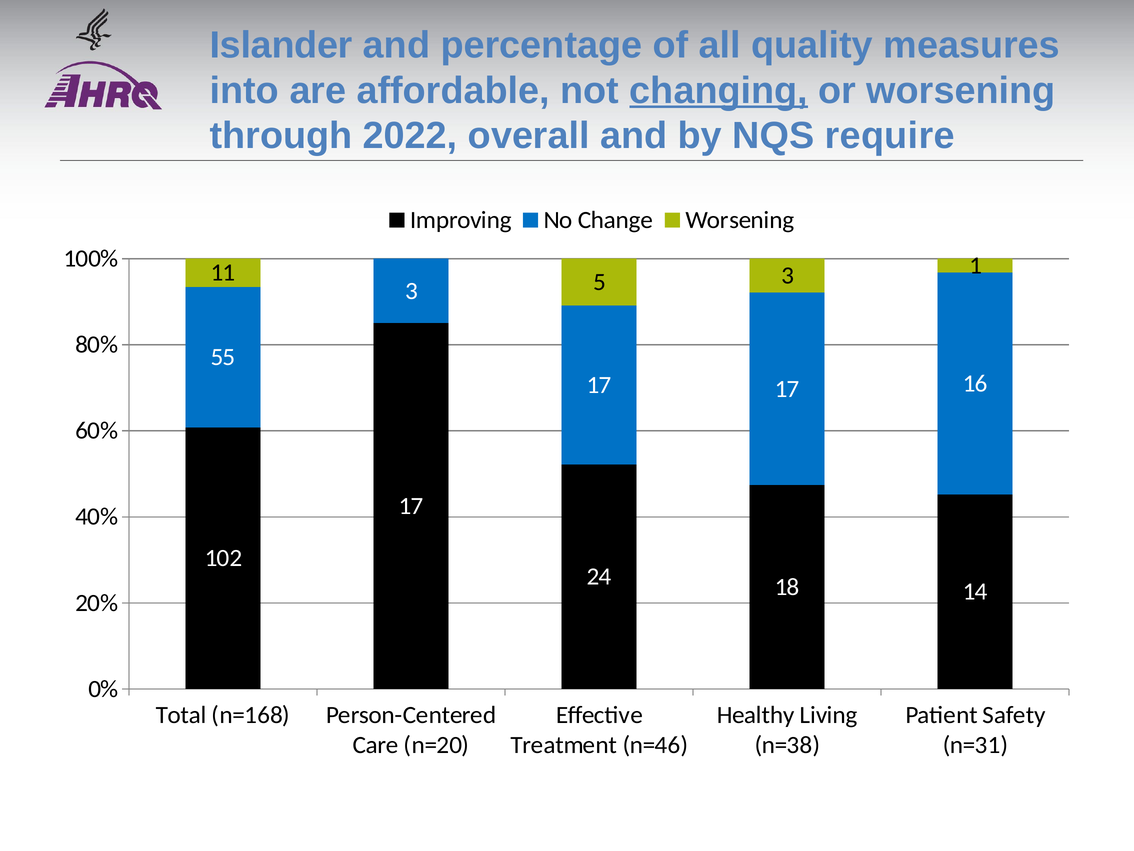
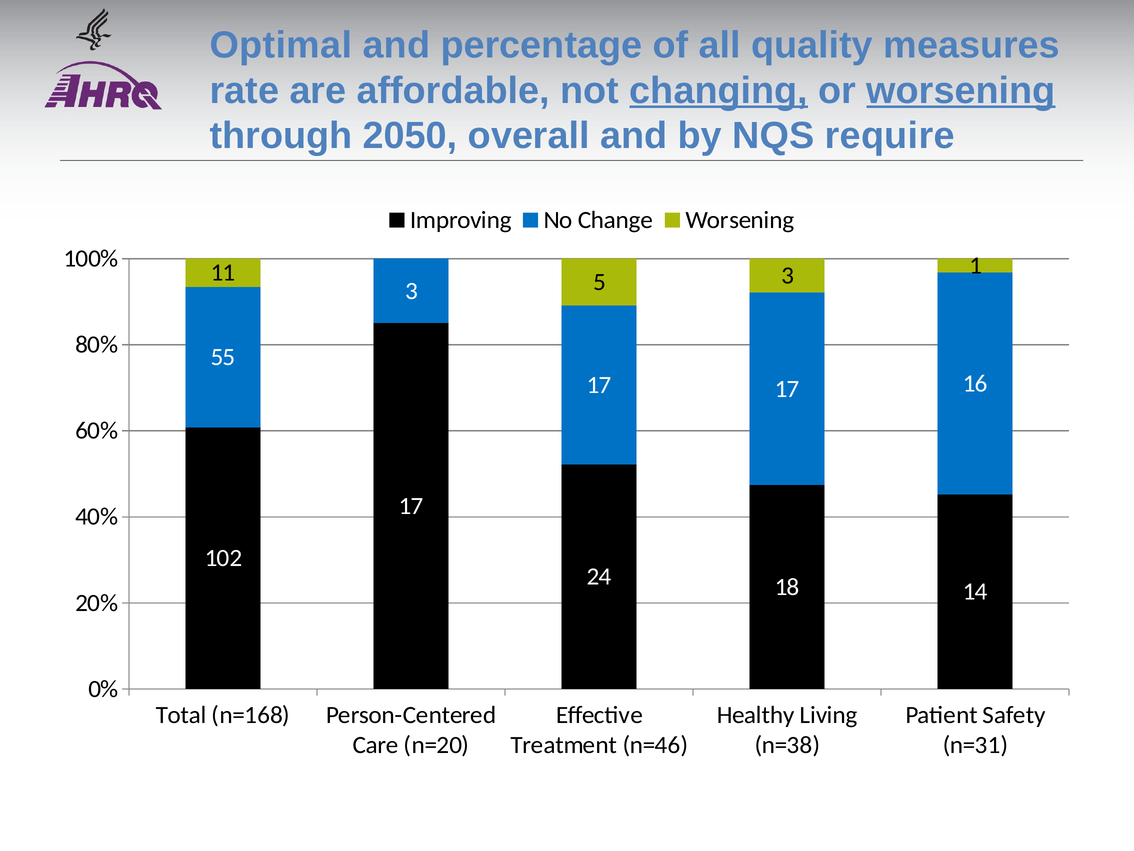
Islander: Islander -> Optimal
into: into -> rate
worsening at (961, 91) underline: none -> present
2022: 2022 -> 2050
